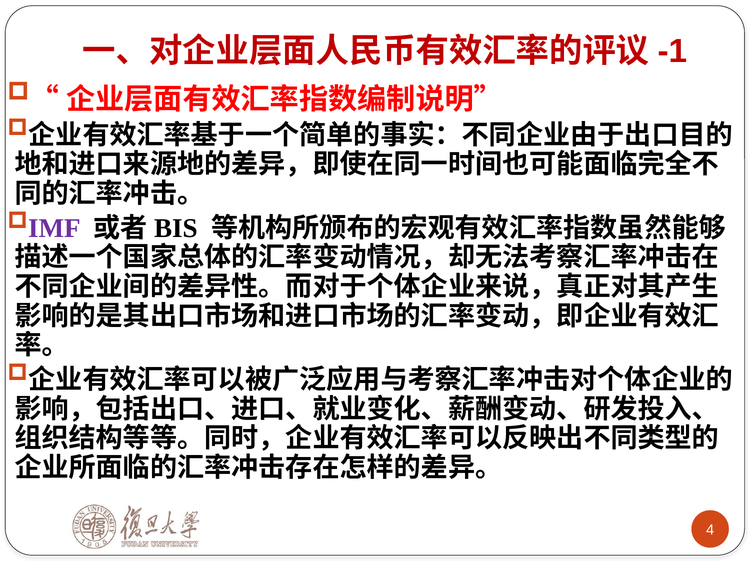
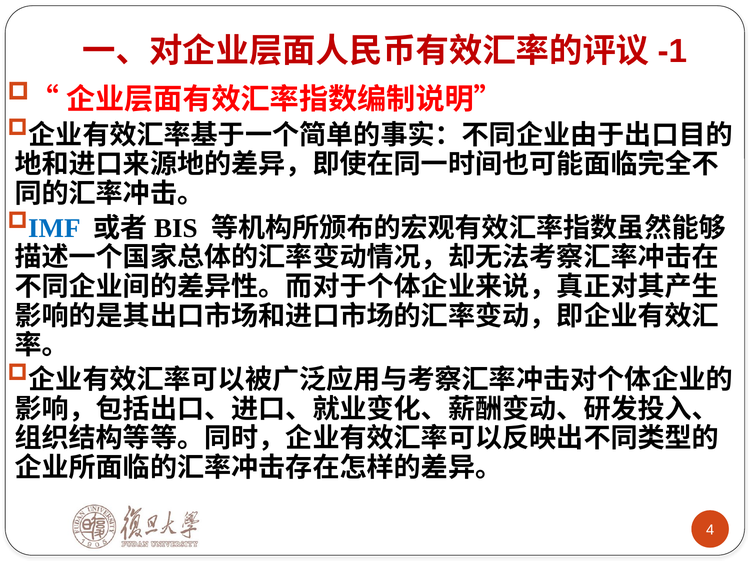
IMF colour: purple -> blue
